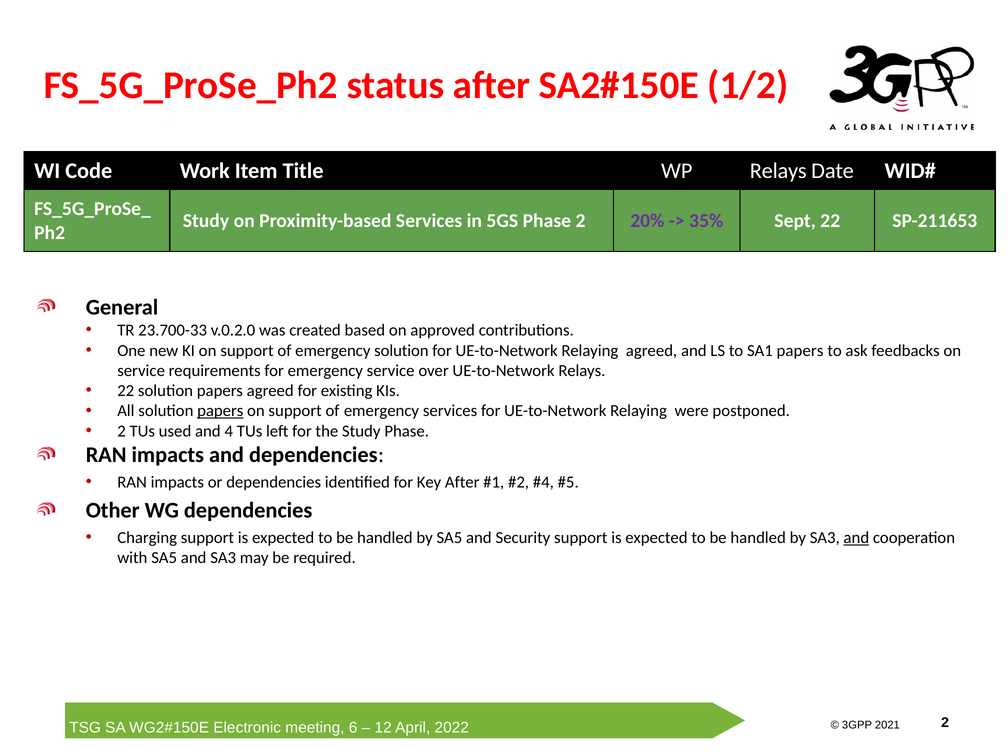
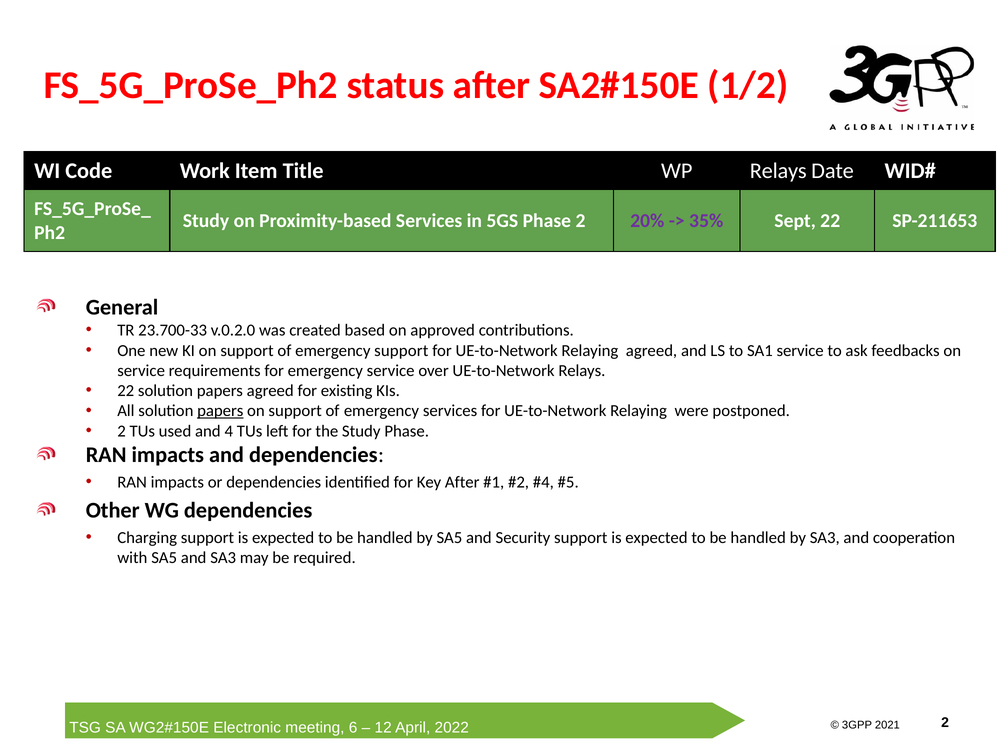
emergency solution: solution -> support
SA1 papers: papers -> service
and at (856, 538) underline: present -> none
